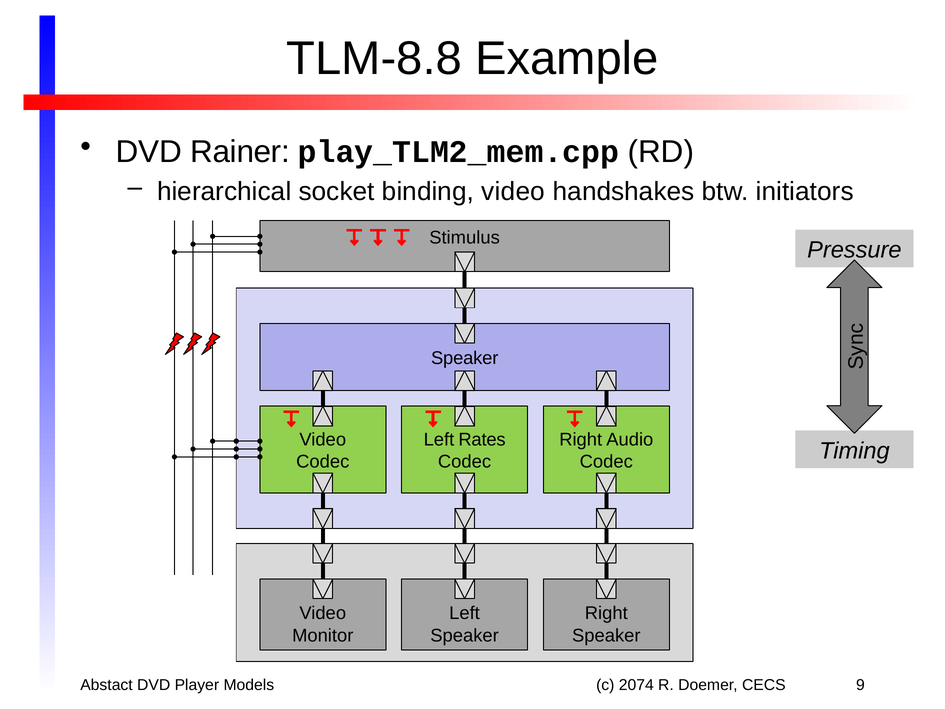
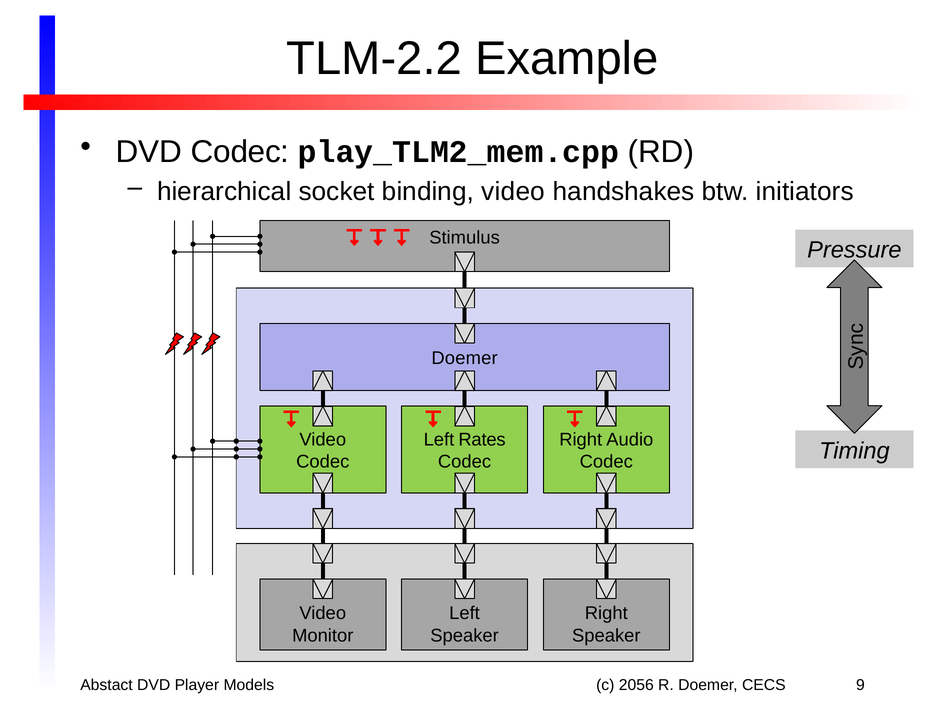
TLM-8.8: TLM-8.8 -> TLM-2.2
DVD Rainer: Rainer -> Codec
Speaker at (465, 358): Speaker -> Doemer
2074: 2074 -> 2056
